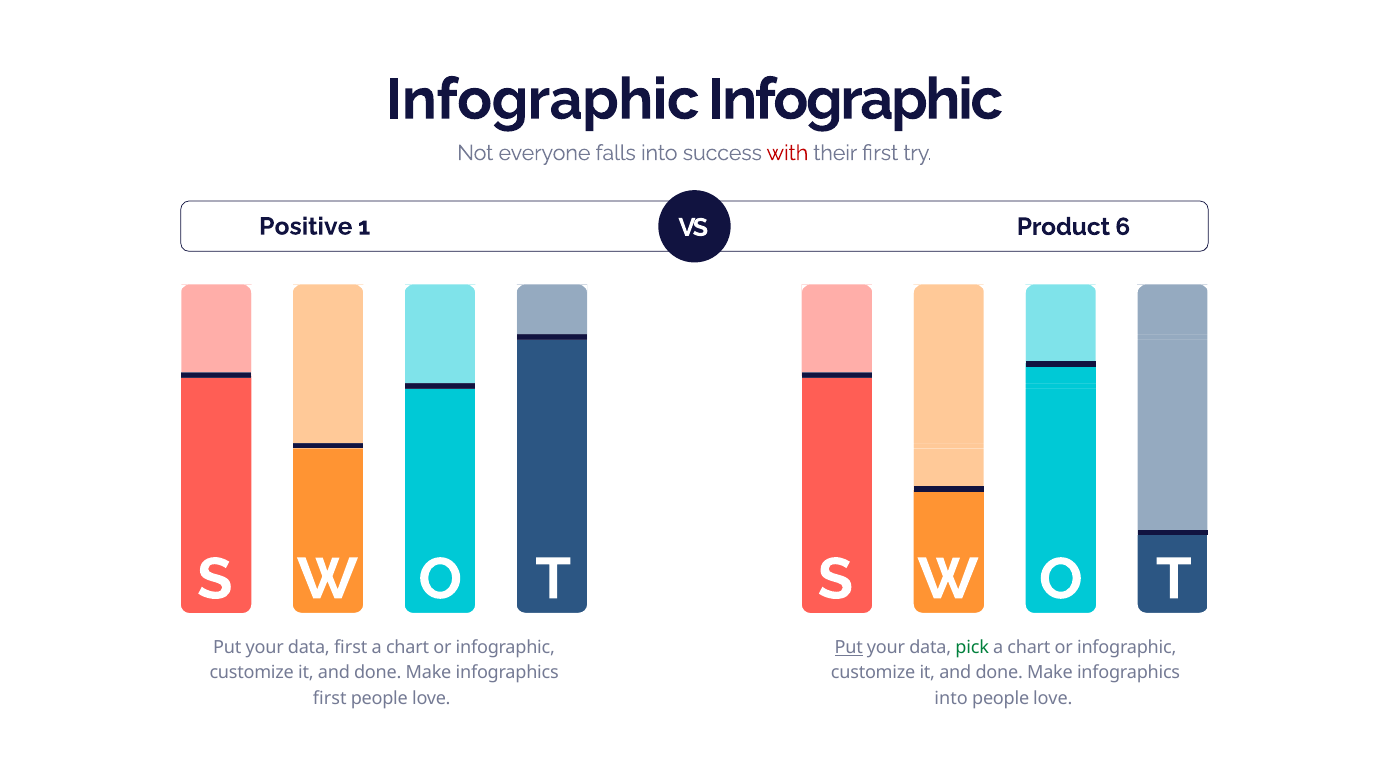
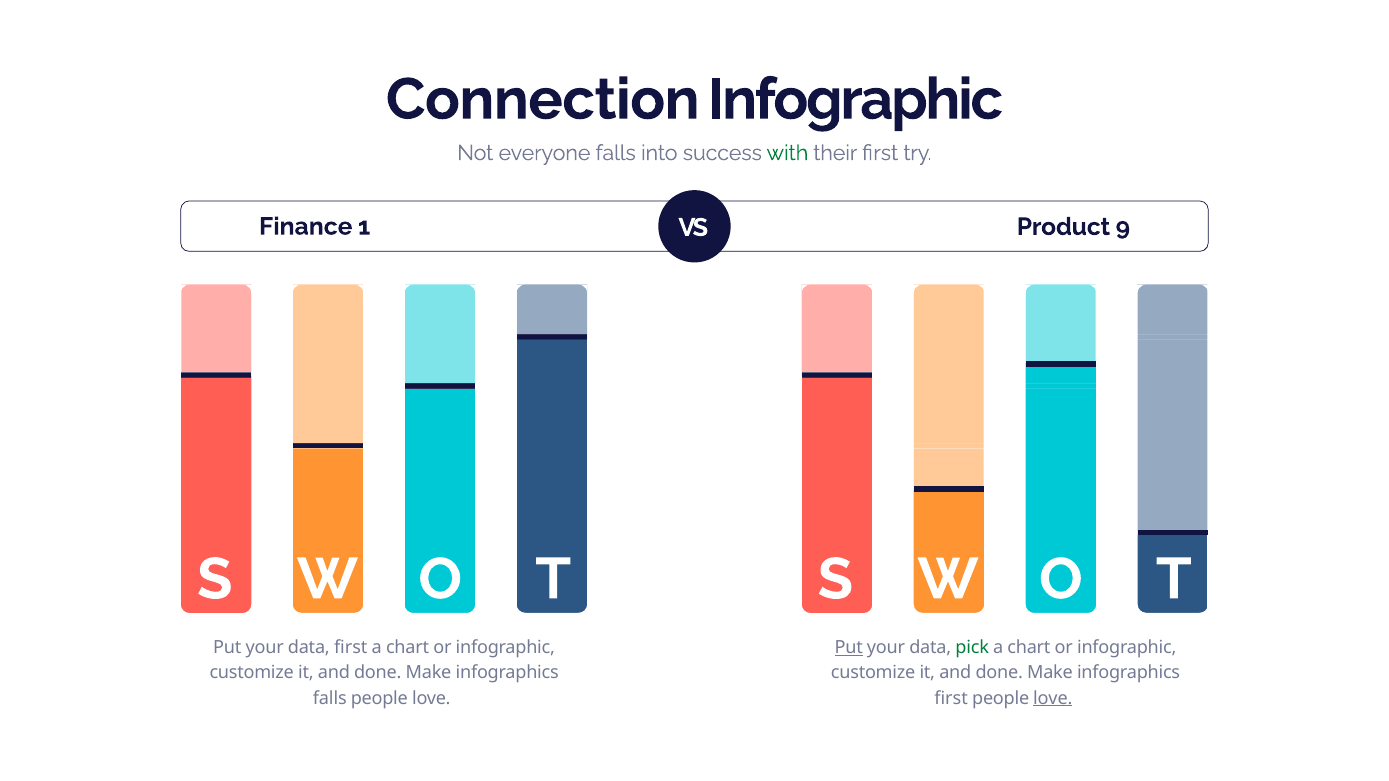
Infographic at (543, 100): Infographic -> Connection
with colour: red -> green
Positive: Positive -> Finance
6: 6 -> 9
first at (330, 699): first -> falls
into at (951, 699): into -> first
love at (1053, 699) underline: none -> present
